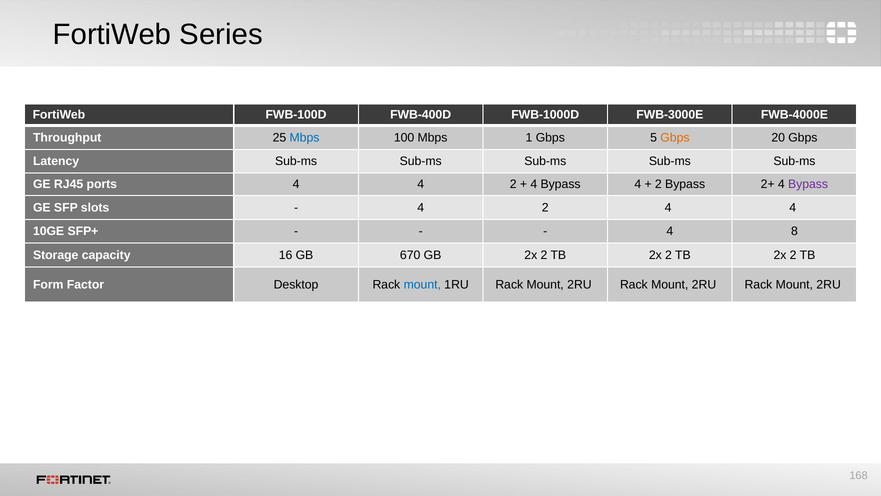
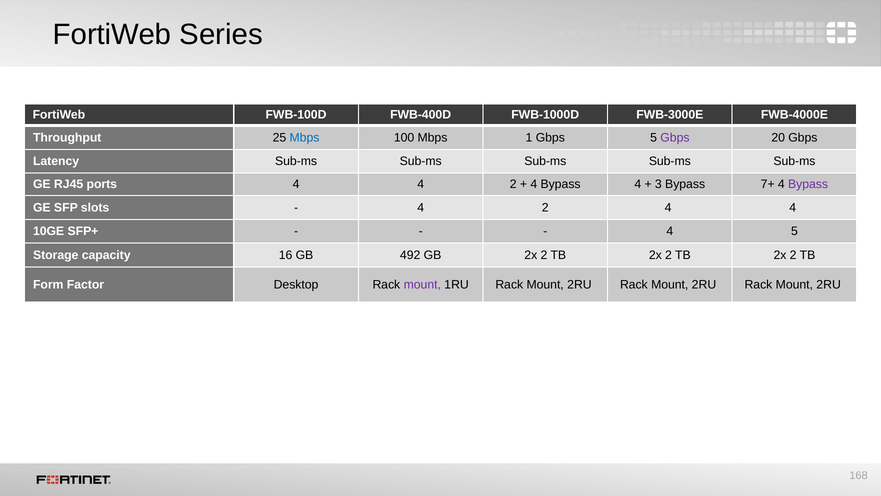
Gbps at (675, 137) colour: orange -> purple
2 at (658, 184): 2 -> 3
2+: 2+ -> 7+
4 8: 8 -> 5
670: 670 -> 492
mount at (422, 284) colour: blue -> purple
